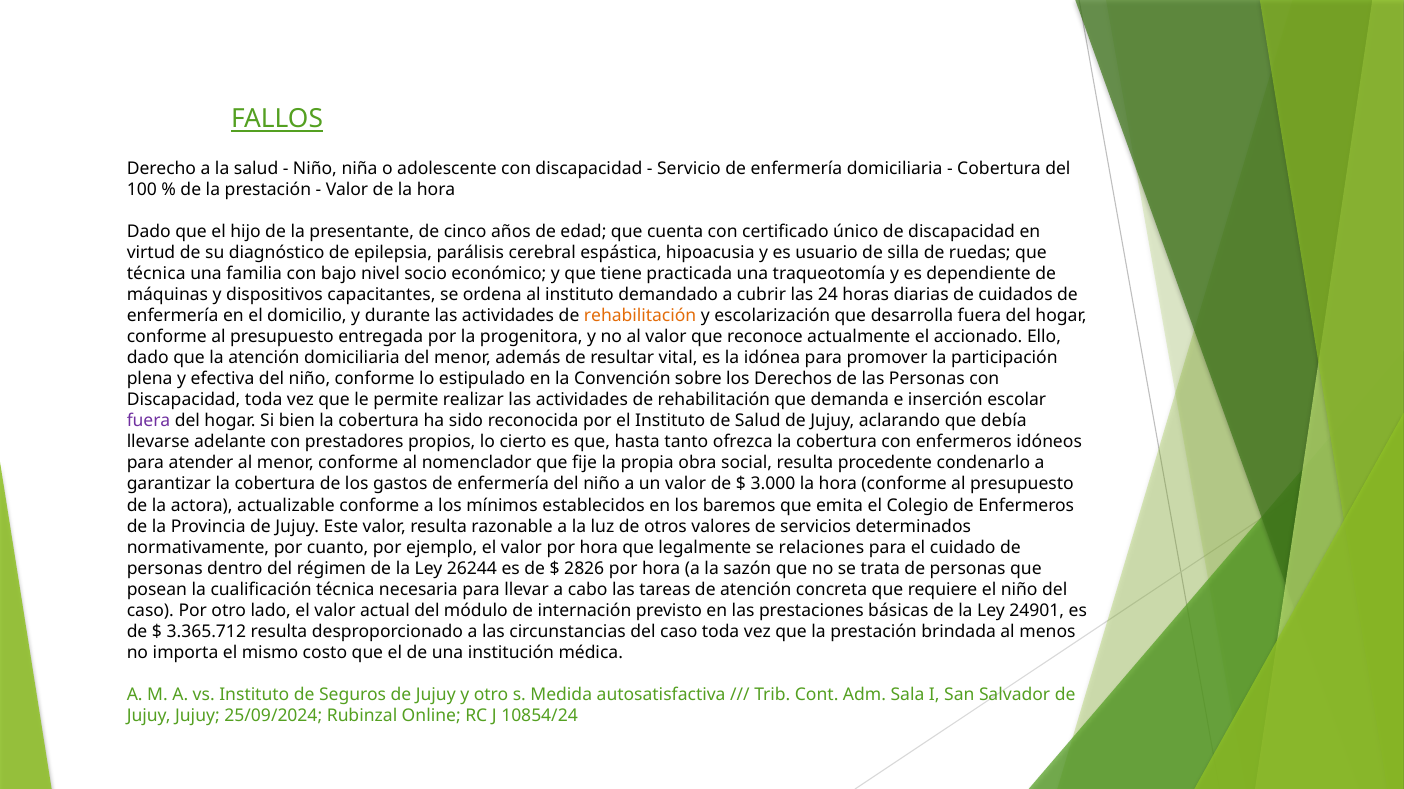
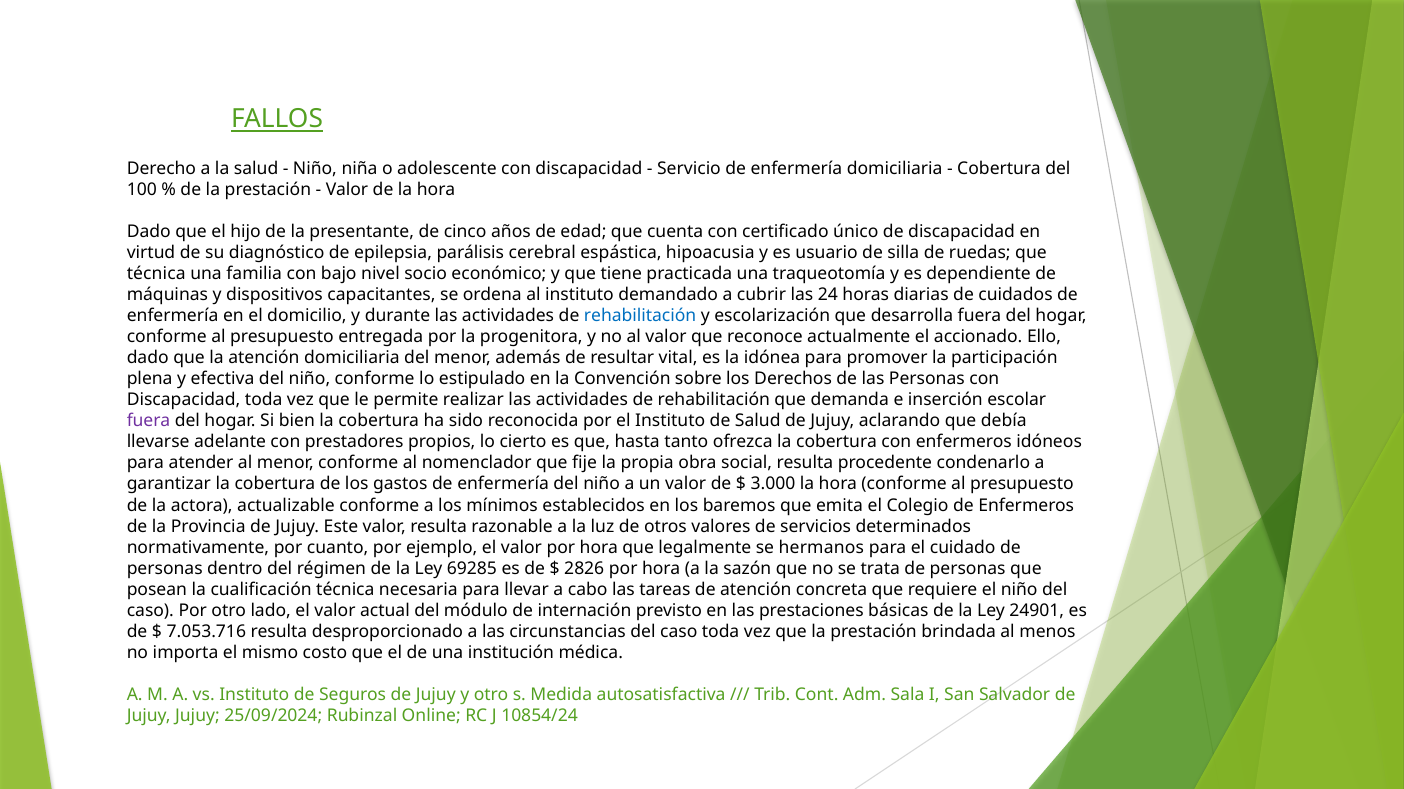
rehabilitación at (640, 316) colour: orange -> blue
relaciones: relaciones -> hermanos
26244: 26244 -> 69285
3.365.712: 3.365.712 -> 7.053.716
